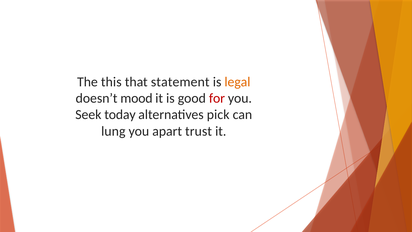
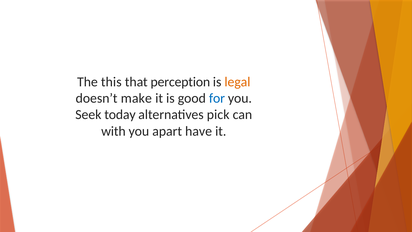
statement: statement -> perception
mood: mood -> make
for colour: red -> blue
lung: lung -> with
trust: trust -> have
